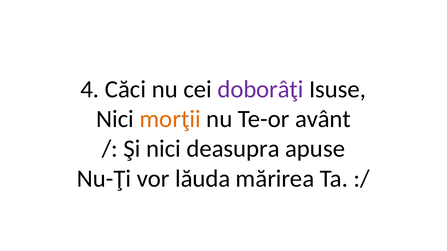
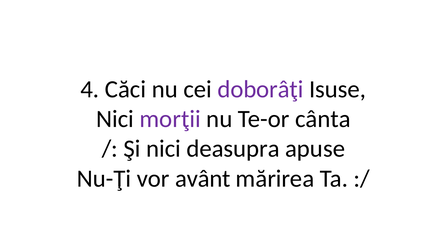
morţii colour: orange -> purple
avânt: avânt -> cânta
lăuda: lăuda -> avânt
